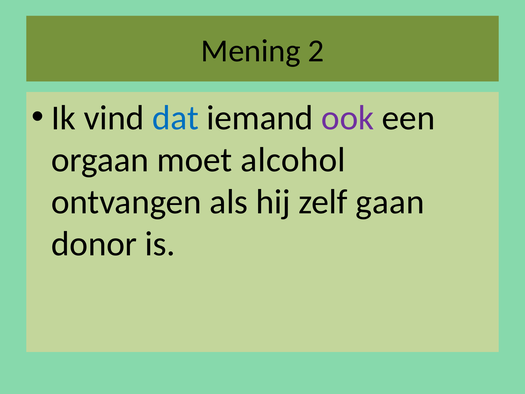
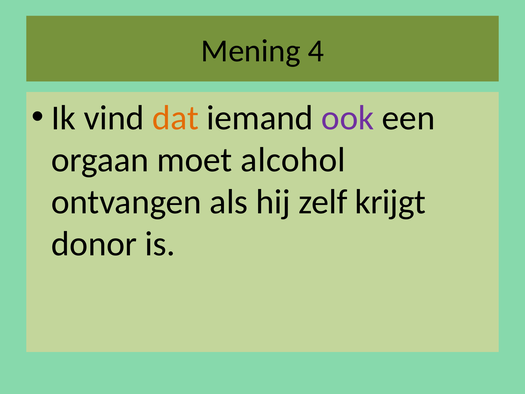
2: 2 -> 4
dat colour: blue -> orange
gaan: gaan -> krijgt
